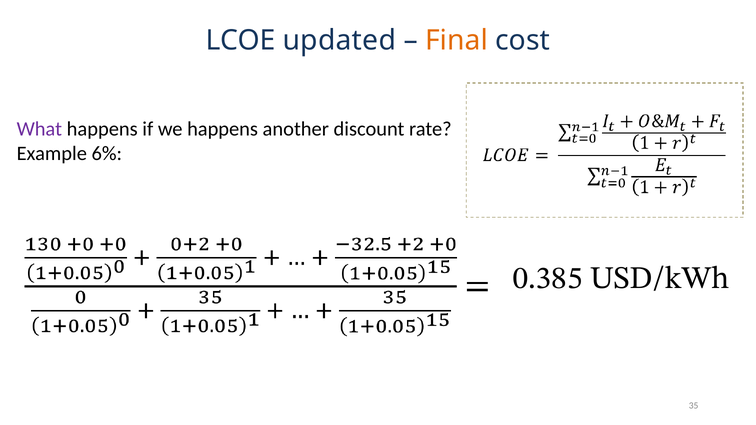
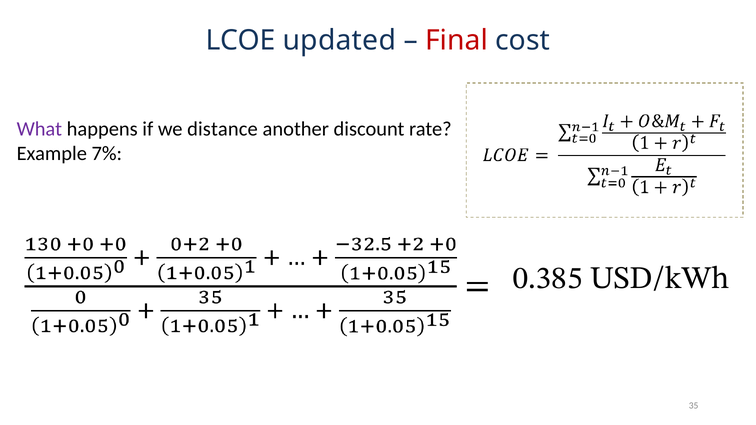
Final colour: orange -> red
we happens: happens -> distance
6%: 6% -> 7%
